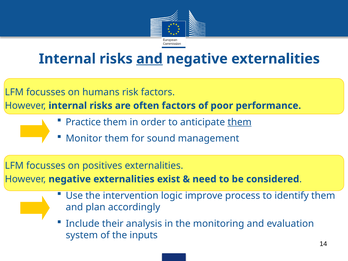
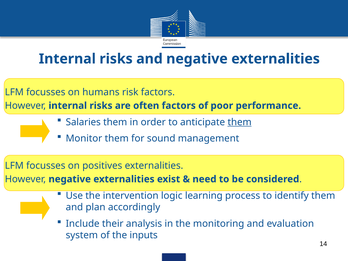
and at (149, 59) underline: present -> none
Practice: Practice -> Salaries
improve: improve -> learning
